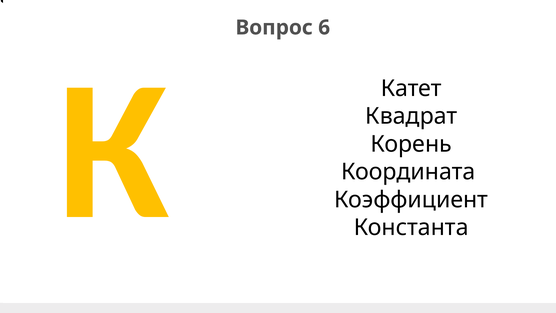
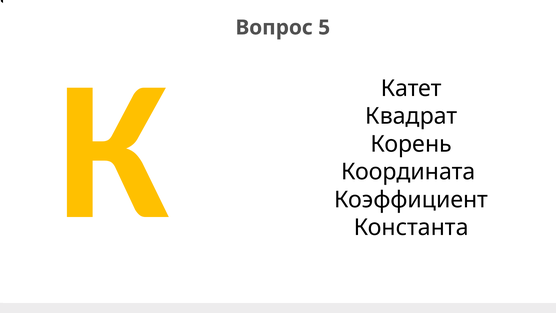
6: 6 -> 5
